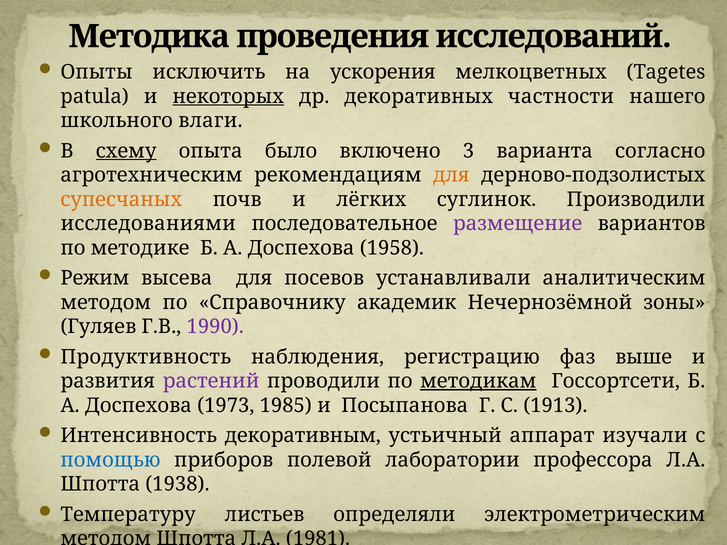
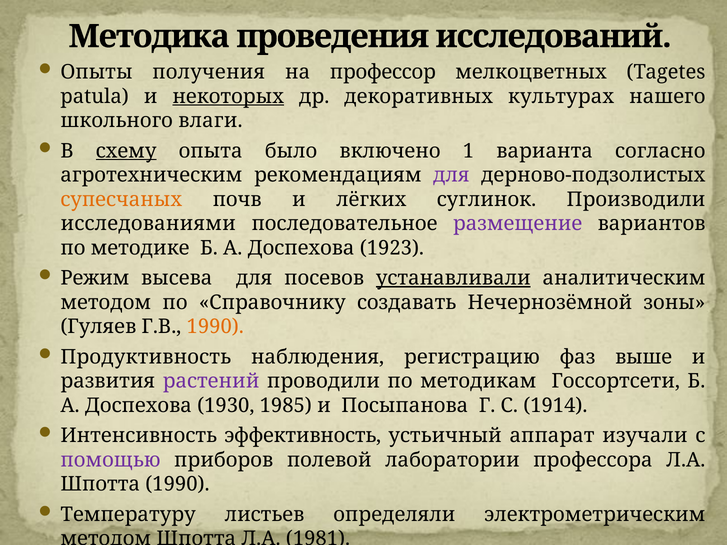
исключить: исключить -> получения
ускорения: ускорения -> профессор
частности: частности -> культурах
3: 3 -> 1
для at (451, 175) colour: orange -> purple
1958: 1958 -> 1923
устанавливали underline: none -> present
академик: академик -> создавать
1990 at (215, 327) colour: purple -> orange
методикам underline: present -> none
1973: 1973 -> 1930
1913: 1913 -> 1914
декоративным: декоративным -> эффективность
помощью colour: blue -> purple
Шпотта 1938: 1938 -> 1990
